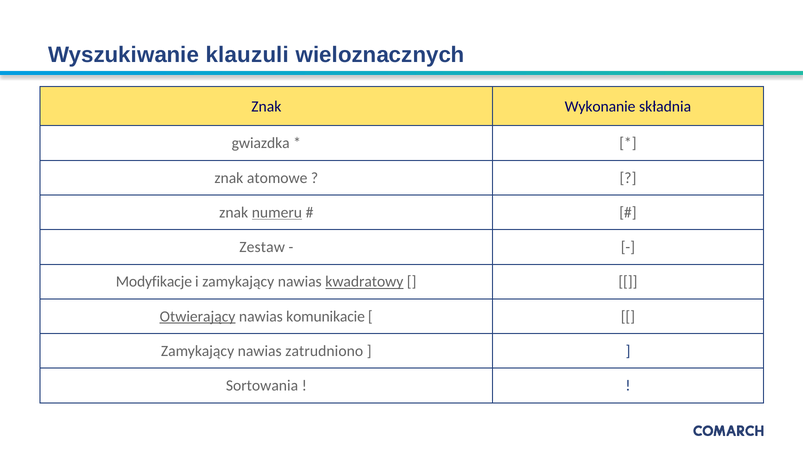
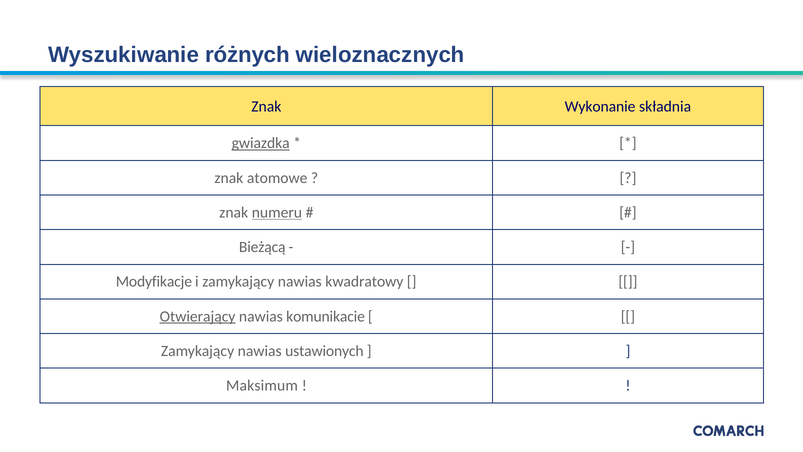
klauzuli: klauzuli -> różnych
gwiazdka underline: none -> present
Zestaw: Zestaw -> Bieżącą
kwadratowy underline: present -> none
zatrudniono: zatrudniono -> ustawionych
Sortowania: Sortowania -> Maksimum
